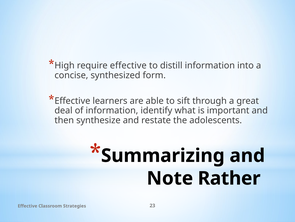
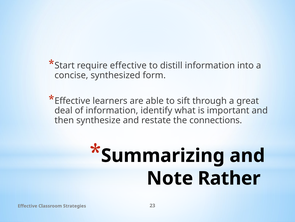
High: High -> Start
adolescents: adolescents -> connections
